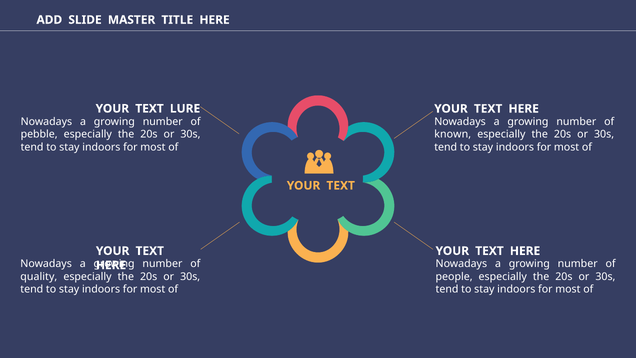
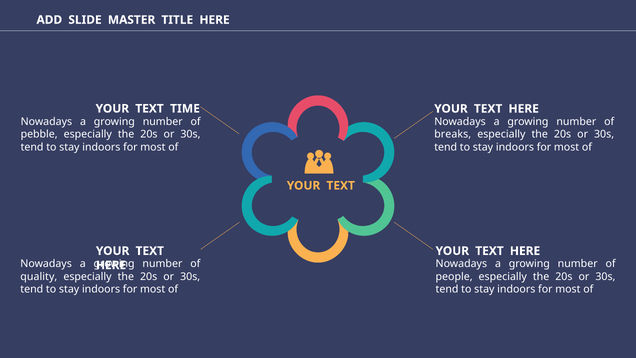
LURE: LURE -> TIME
known: known -> breaks
